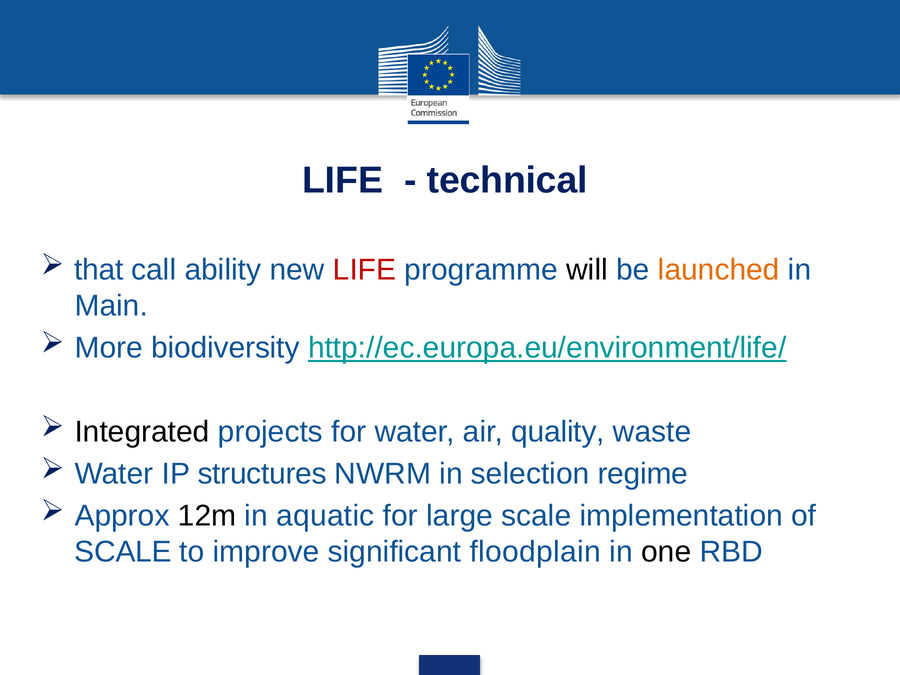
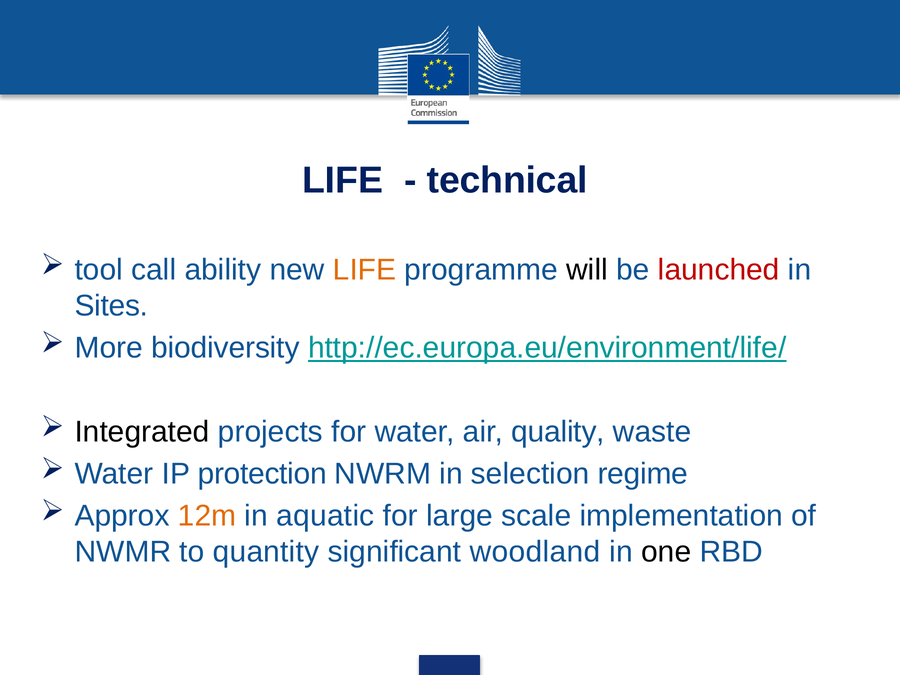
that: that -> tool
LIFE at (364, 270) colour: red -> orange
launched colour: orange -> red
Main: Main -> Sites
structures: structures -> protection
12m colour: black -> orange
SCALE at (123, 552): SCALE -> NWMR
improve: improve -> quantity
floodplain: floodplain -> woodland
